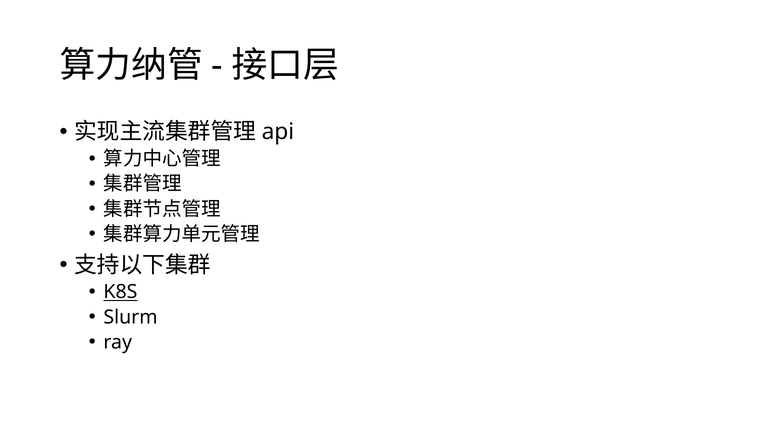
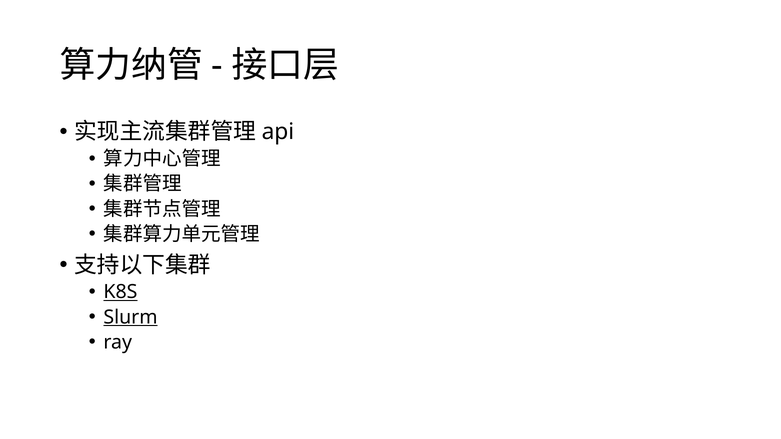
Slurm underline: none -> present
